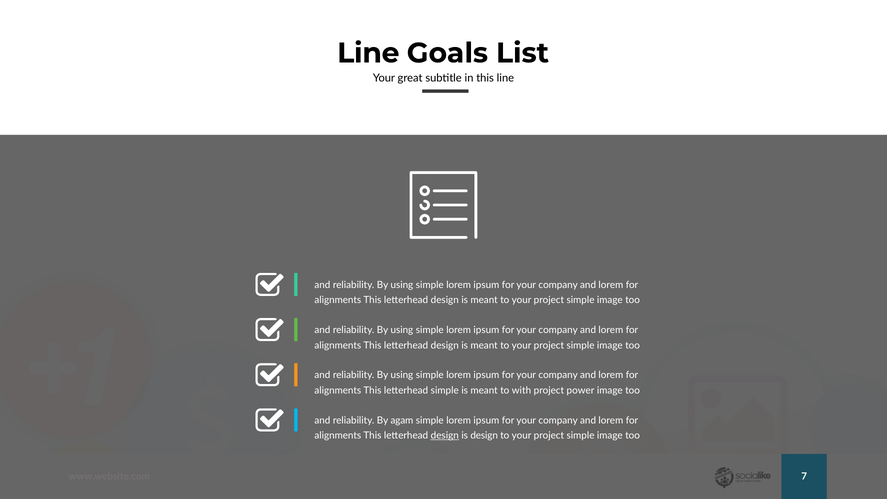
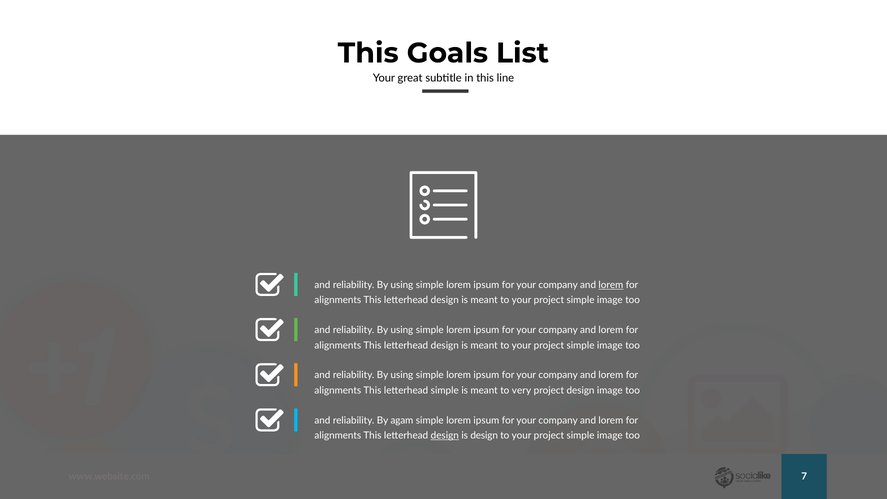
Line at (368, 53): Line -> This
lorem at (611, 285) underline: none -> present
with: with -> very
project power: power -> design
